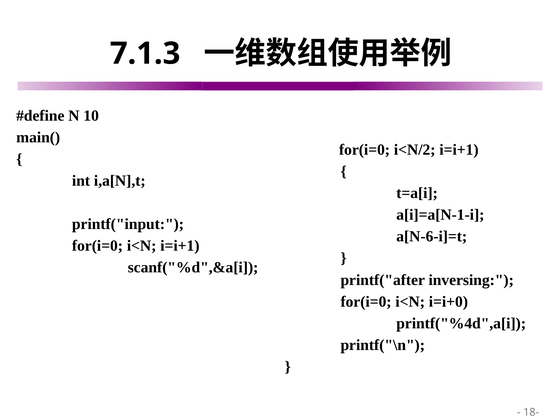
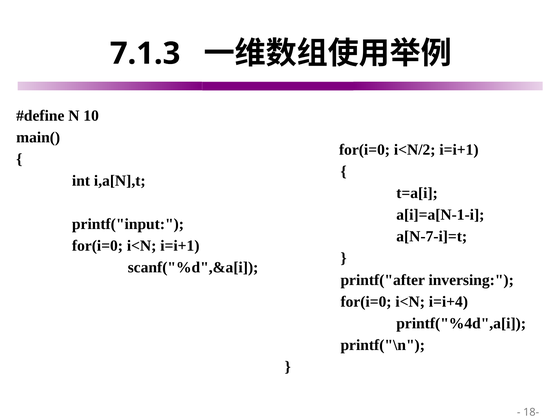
a[N-6-i]=t: a[N-6-i]=t -> a[N-7-i]=t
i=i+0: i=i+0 -> i=i+4
